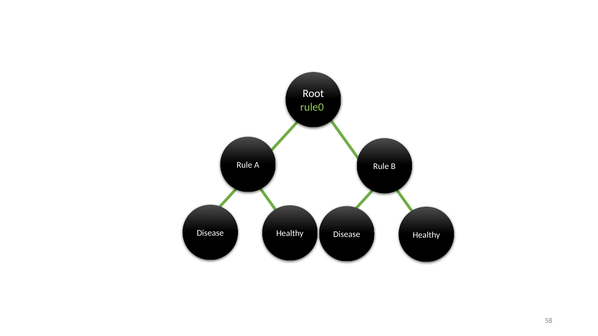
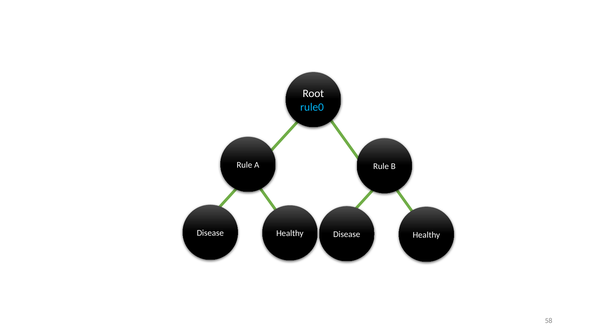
rule0 colour: light green -> light blue
